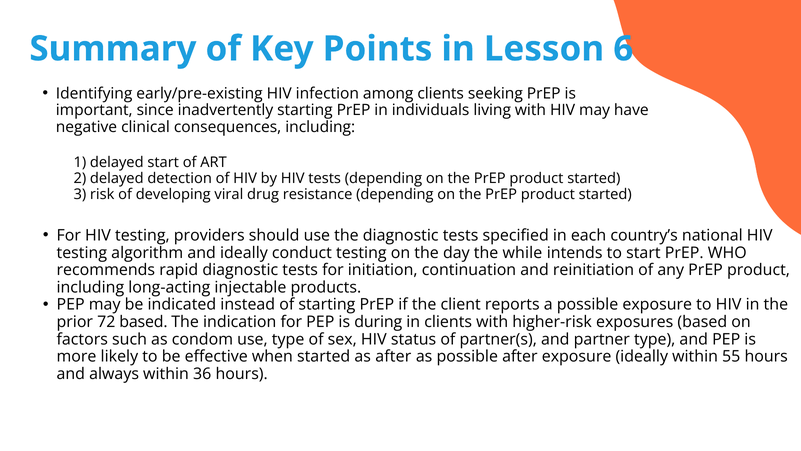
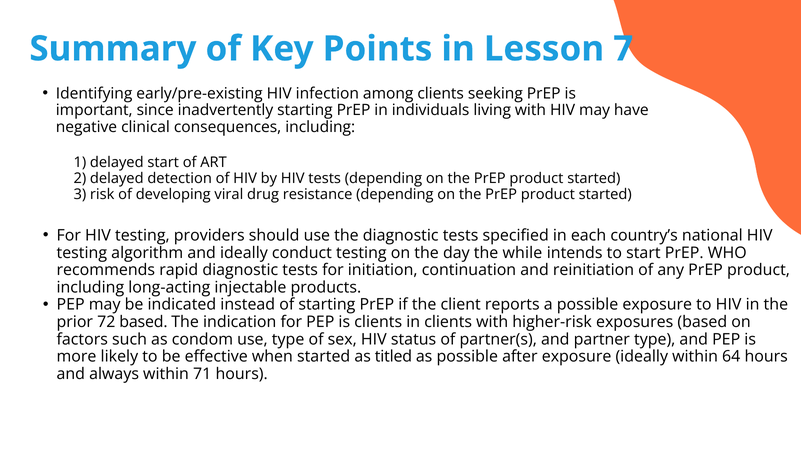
6: 6 -> 7
is during: during -> clients
as after: after -> titled
55: 55 -> 64
36: 36 -> 71
